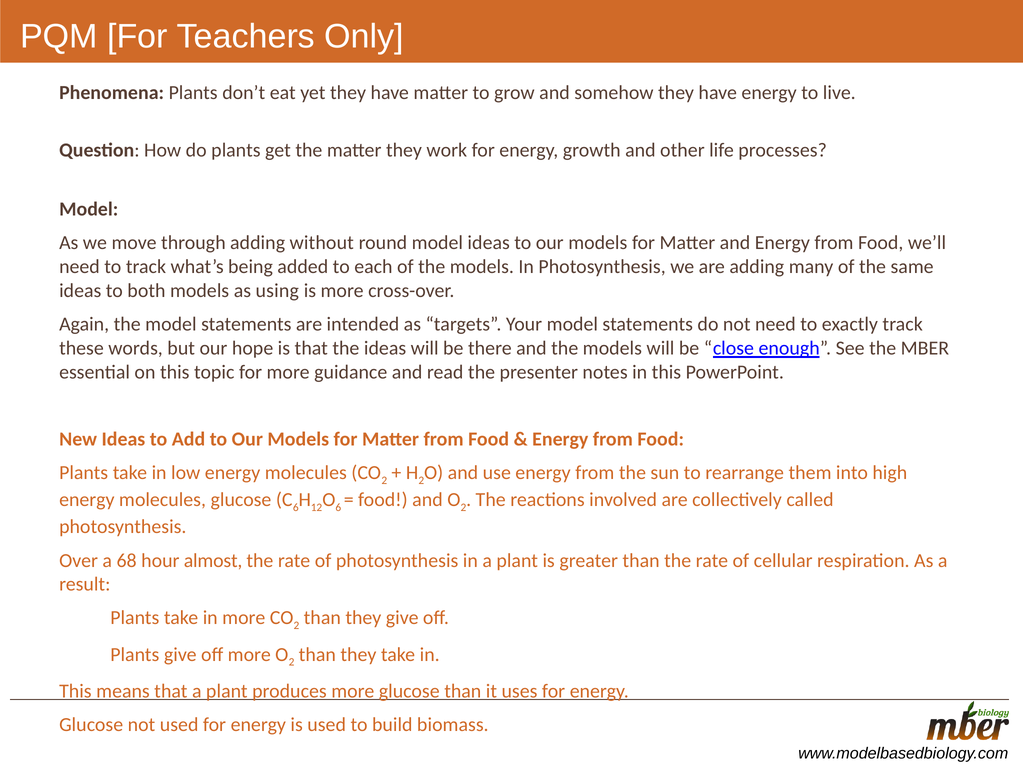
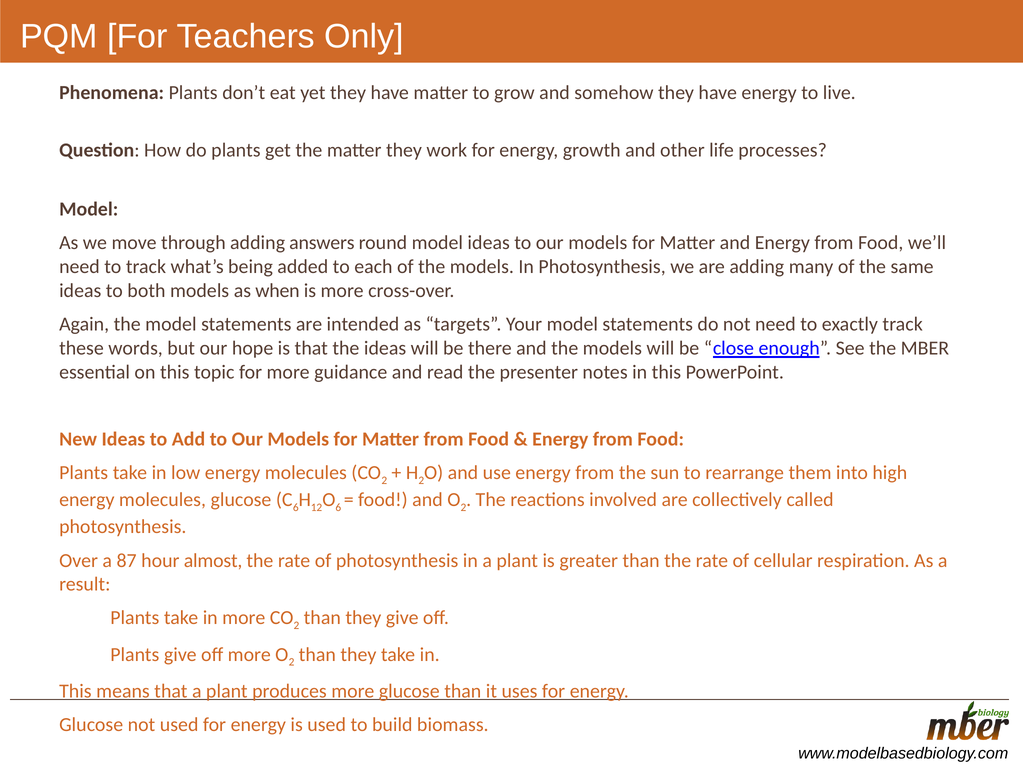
without: without -> answers
using: using -> when
68: 68 -> 87
